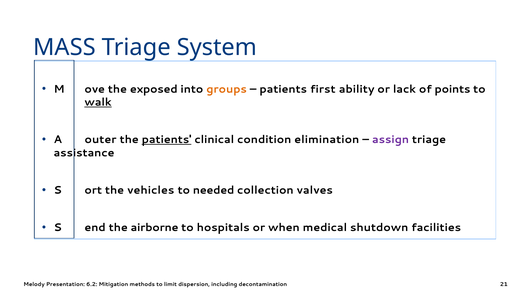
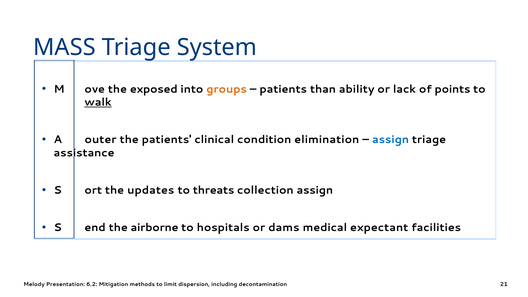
first: first -> than
patients at (167, 140) underline: present -> none
assign at (391, 140) colour: purple -> blue
vehicles: vehicles -> updates
needed: needed -> threats
collection valves: valves -> assign
when: when -> dams
shutdown: shutdown -> expectant
